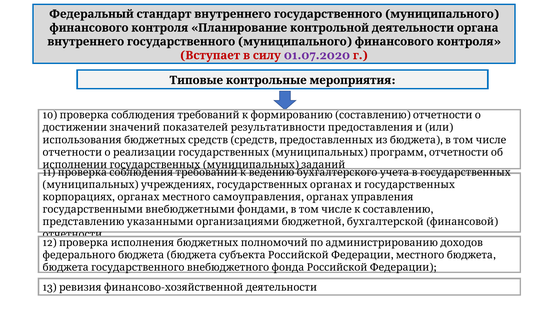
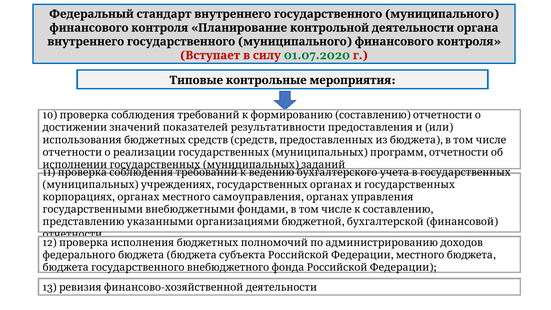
01.07.2020 colour: purple -> green
